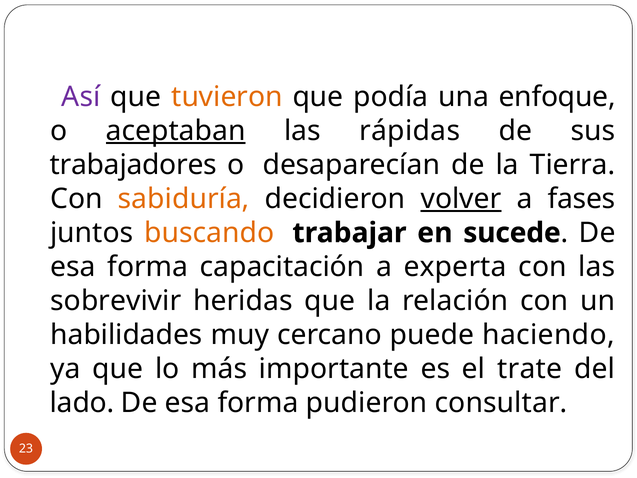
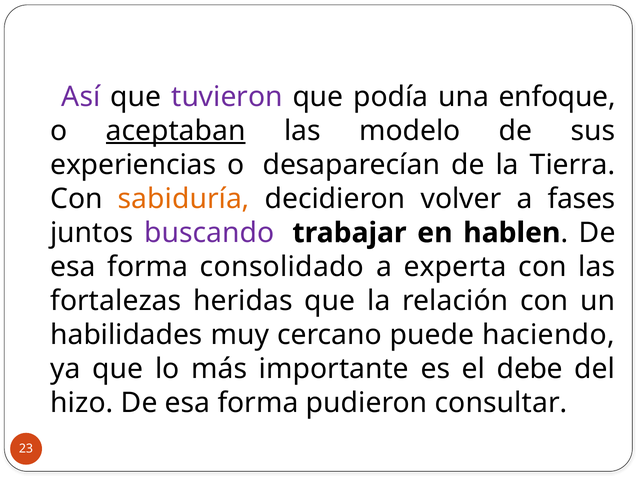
tuvieron colour: orange -> purple
rápidas: rápidas -> modelo
trabajadores: trabajadores -> experiencias
volver underline: present -> none
buscando colour: orange -> purple
sucede: sucede -> hablen
capacitación: capacitación -> consolidado
sobrevivir: sobrevivir -> fortalezas
trate: trate -> debe
lado: lado -> hizo
